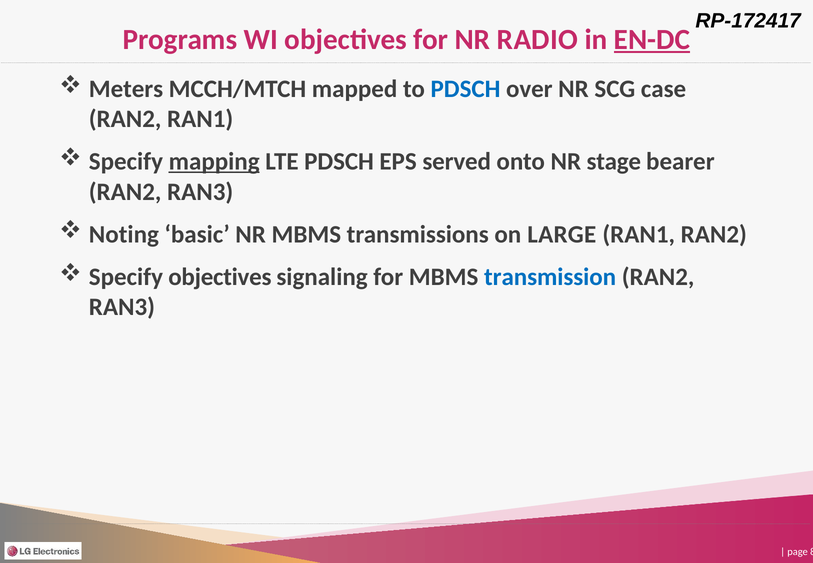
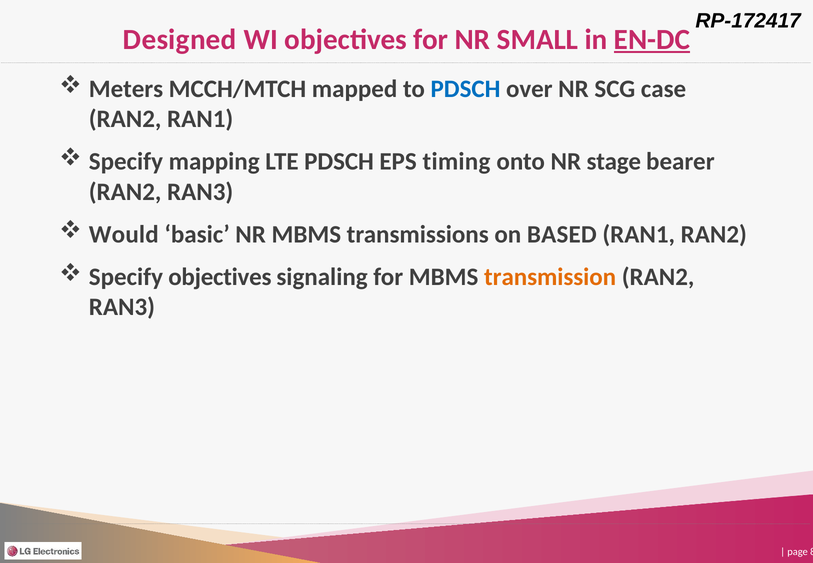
Programs: Programs -> Designed
RADIO: RADIO -> SMALL
mapping underline: present -> none
served: served -> timing
Noting: Noting -> Would
LARGE: LARGE -> BASED
transmission colour: blue -> orange
